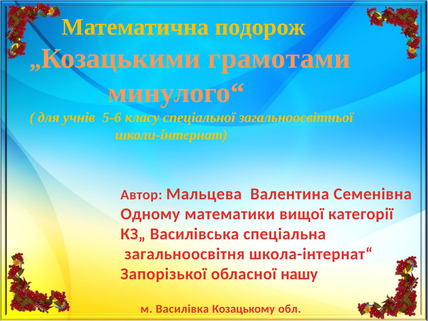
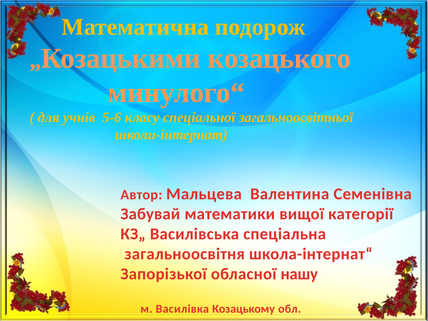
грамотами: грамотами -> козацького
Одному: Одному -> Забувай
